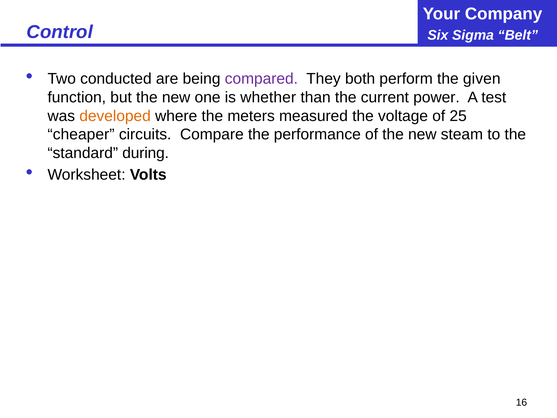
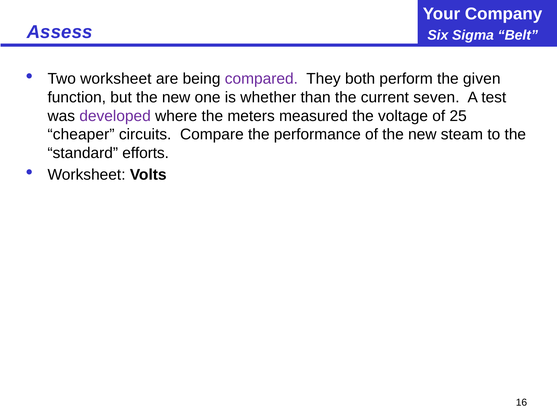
Control: Control -> Assess
Two conducted: conducted -> worksheet
power: power -> seven
developed colour: orange -> purple
during: during -> efforts
